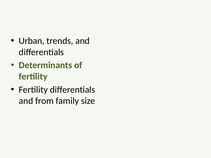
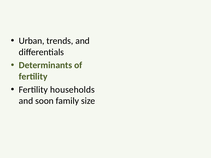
Fertility differentials: differentials -> households
from: from -> soon
